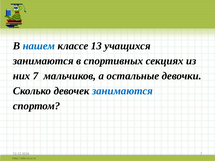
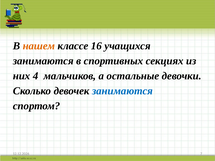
нашем colour: blue -> orange
13: 13 -> 16
них 7: 7 -> 4
